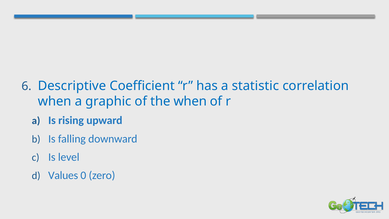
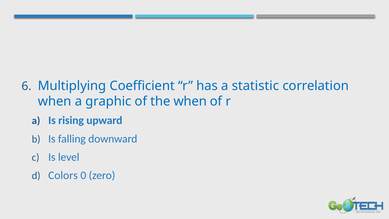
Descriptive: Descriptive -> Multiplying
Values: Values -> Colors
